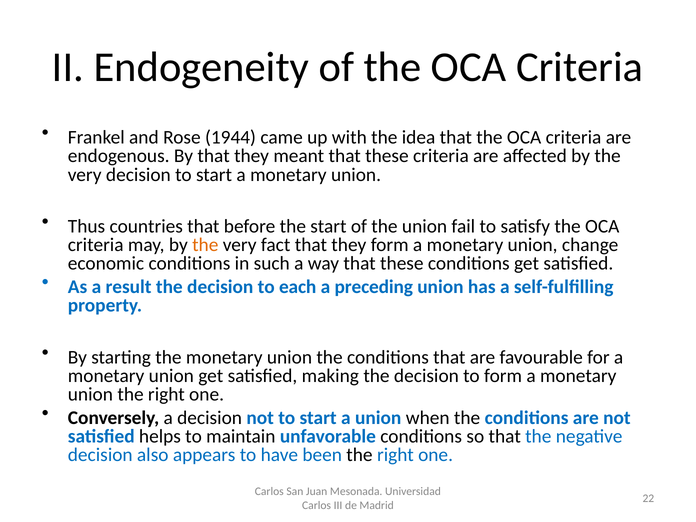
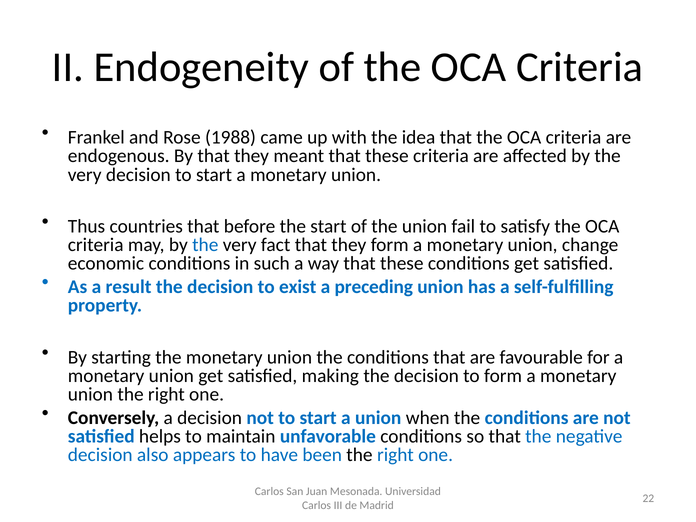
1944: 1944 -> 1988
the at (205, 245) colour: orange -> blue
each: each -> exist
